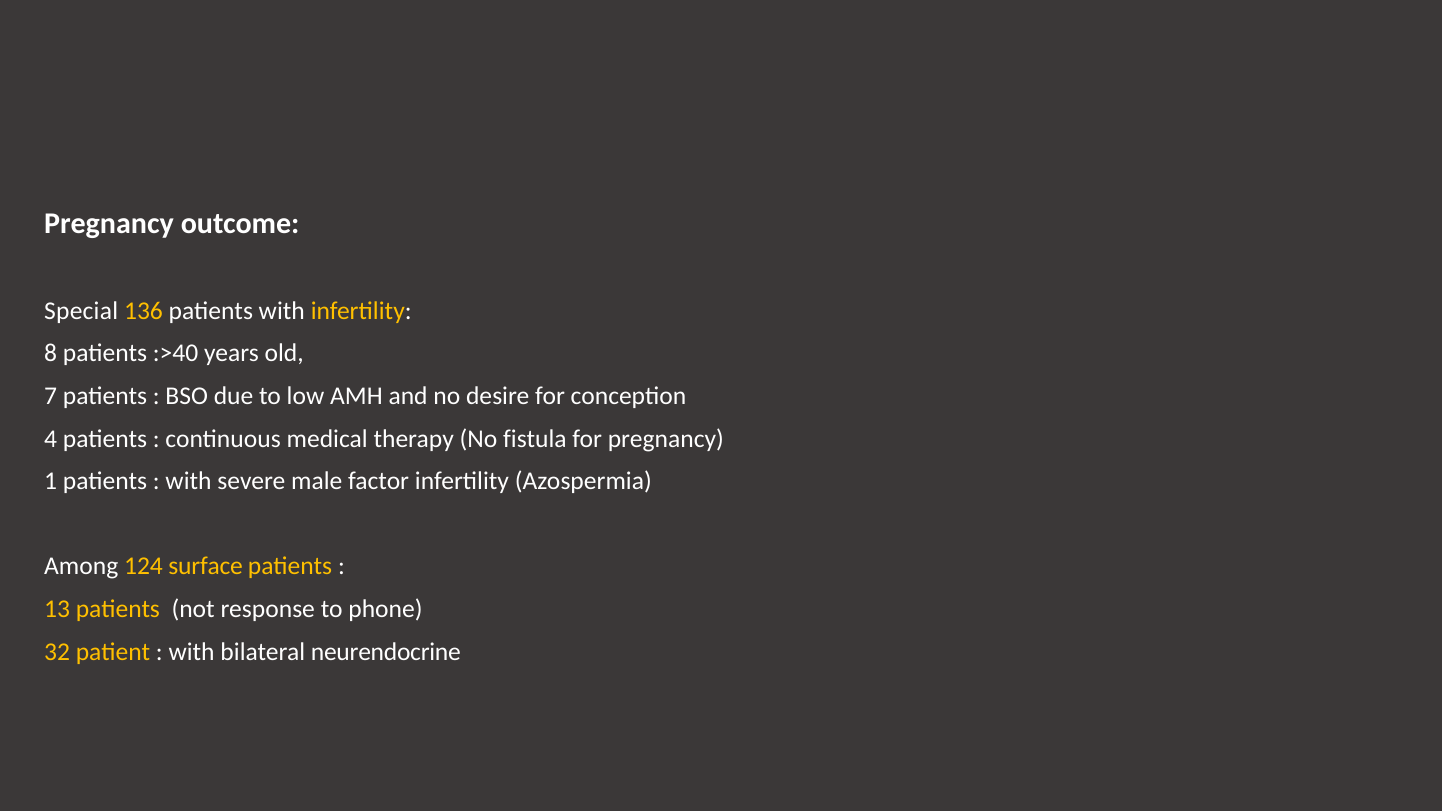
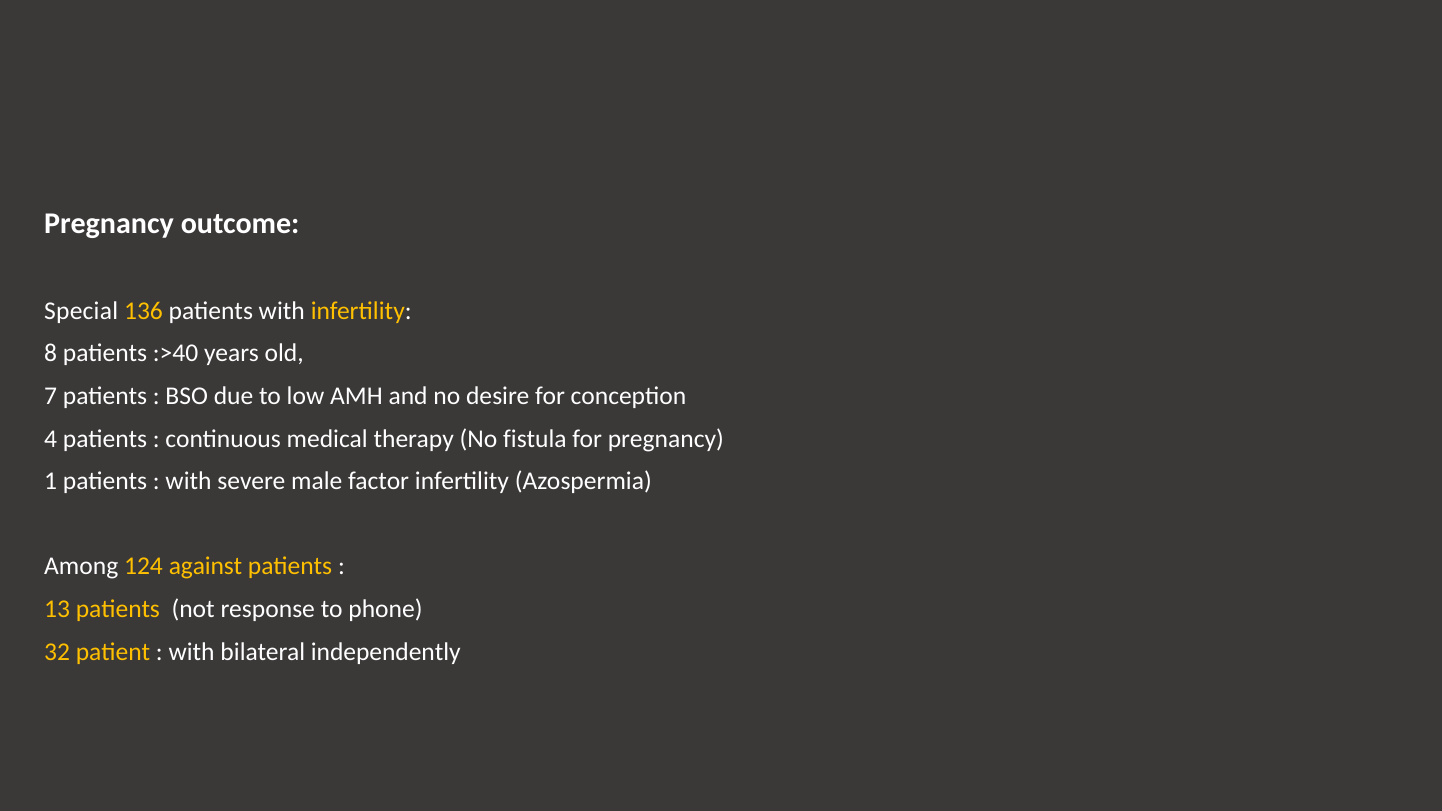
surface: surface -> against
neurendocrine: neurendocrine -> independently
